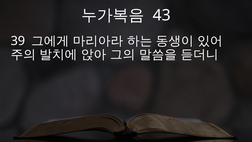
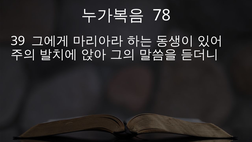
43: 43 -> 78
